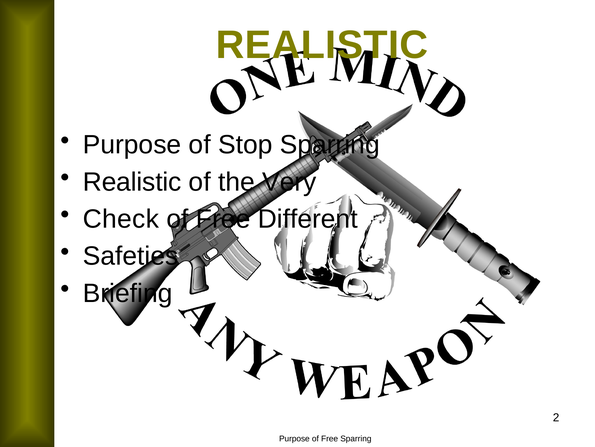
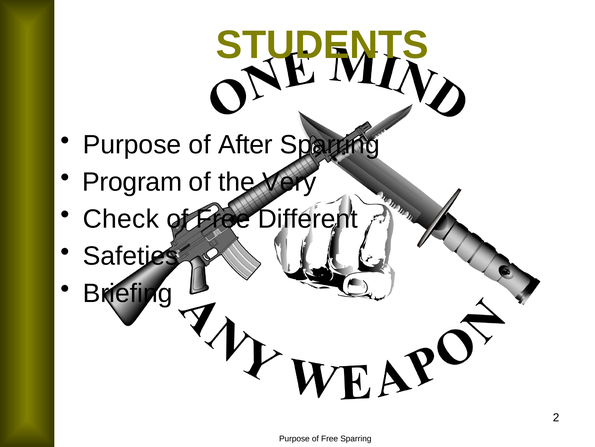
REALISTIC at (322, 45): REALISTIC -> STUDENTS
Stop: Stop -> After
Realistic at (132, 182): Realistic -> Program
